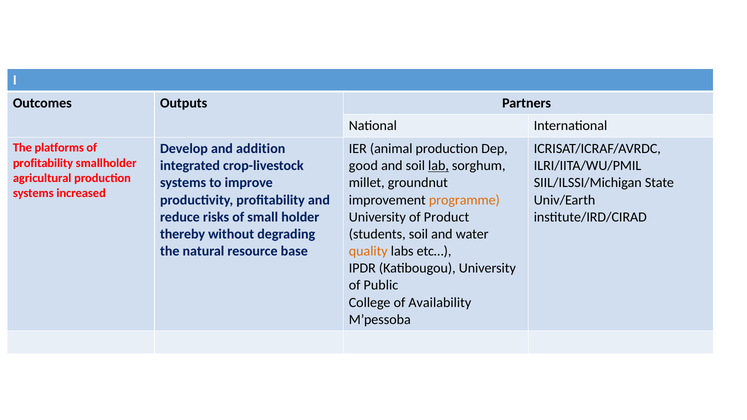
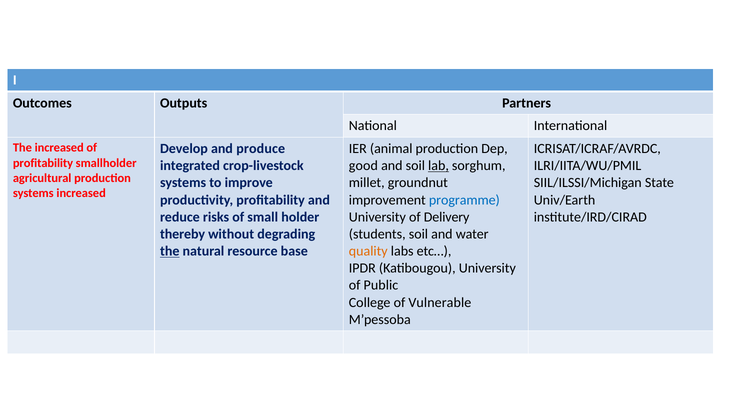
The platforms: platforms -> increased
addition: addition -> produce
programme colour: orange -> blue
Product: Product -> Delivery
the at (170, 251) underline: none -> present
Availability: Availability -> Vulnerable
